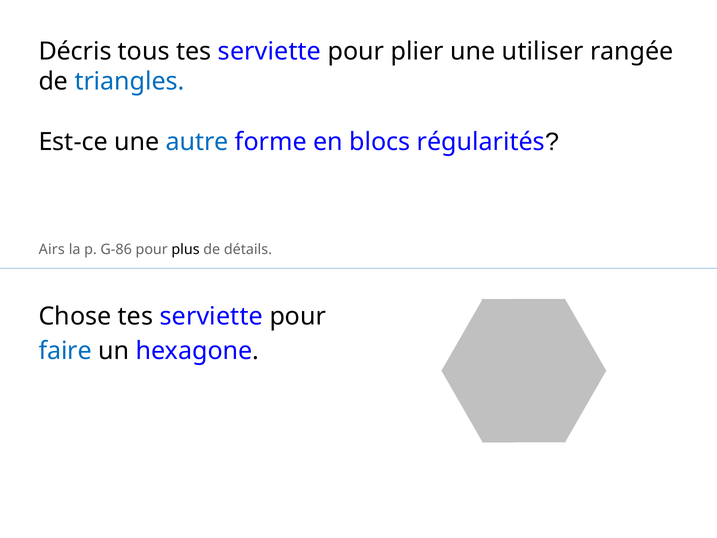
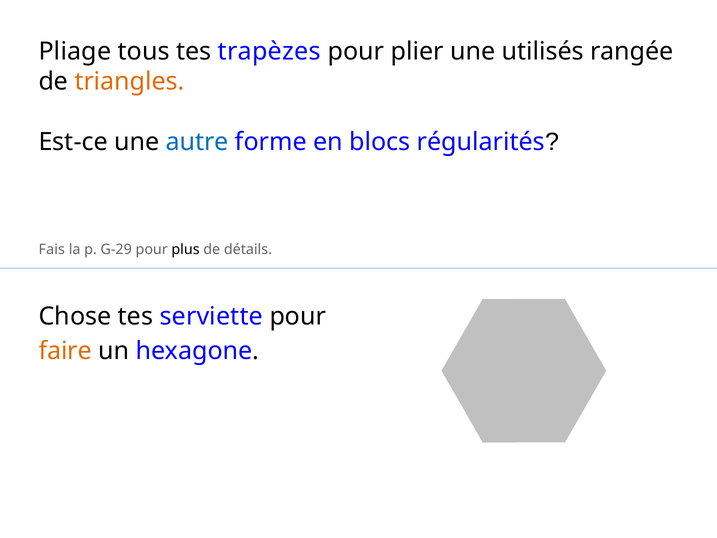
Décris: Décris -> Pliage
tous tes serviette: serviette -> trapèzes
utiliser: utiliser -> utilisés
triangles colour: blue -> orange
Airs: Airs -> Fais
G-86: G-86 -> G-29
faire colour: blue -> orange
